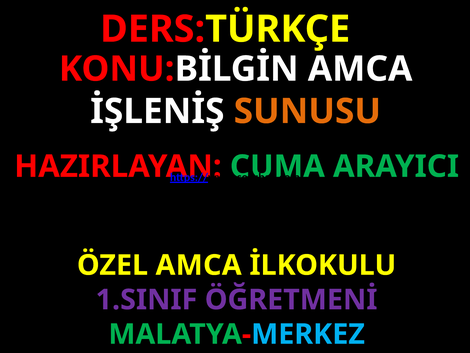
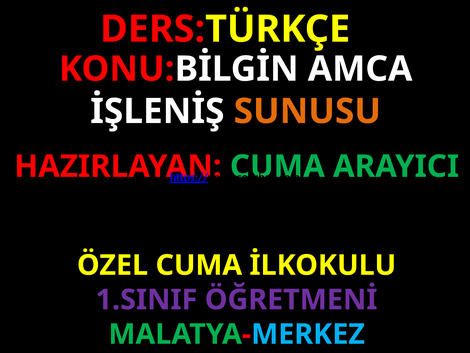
ÖZEL AMCA: AMCA -> CUMA
